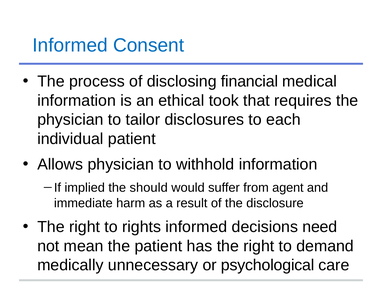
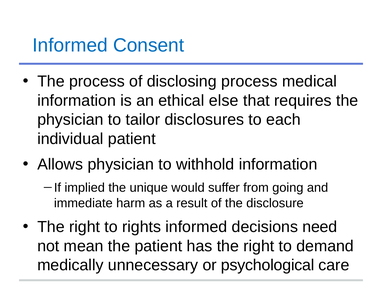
disclosing financial: financial -> process
took: took -> else
should: should -> unique
agent: agent -> going
